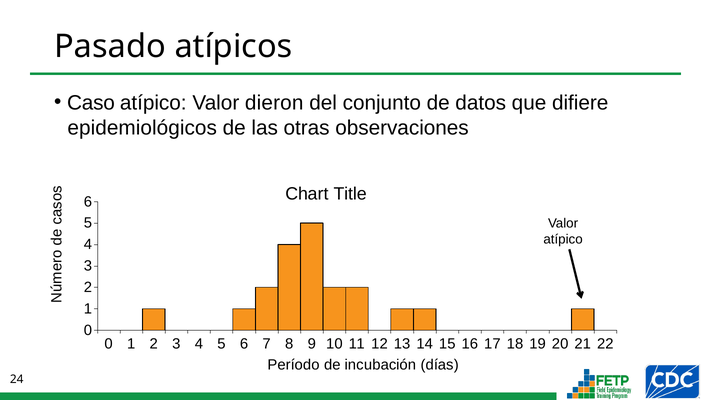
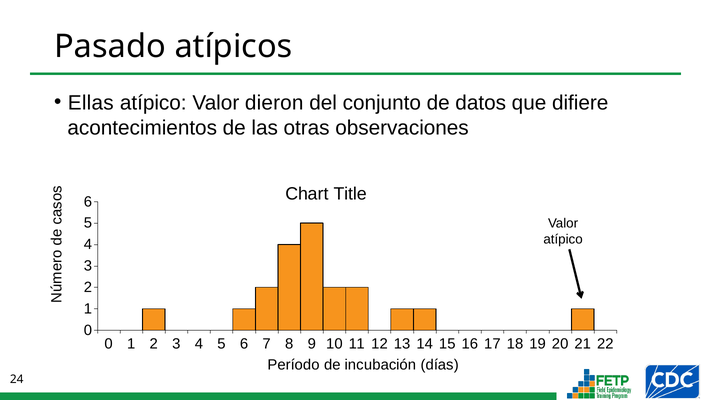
Caso: Caso -> Ellas
epidemiológicos: epidemiológicos -> acontecimientos
